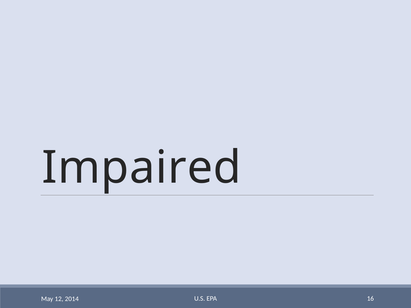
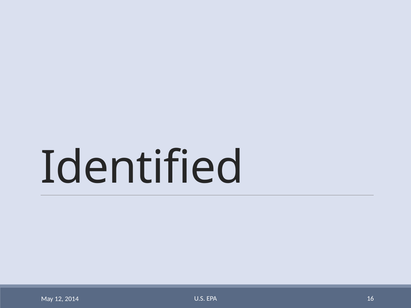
Impaired: Impaired -> Identified
